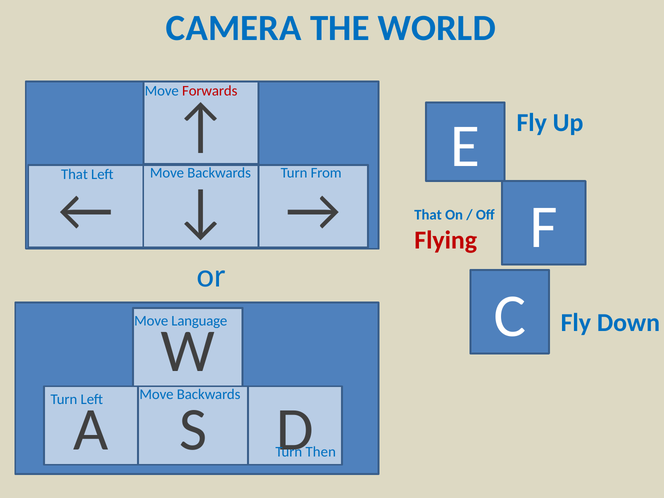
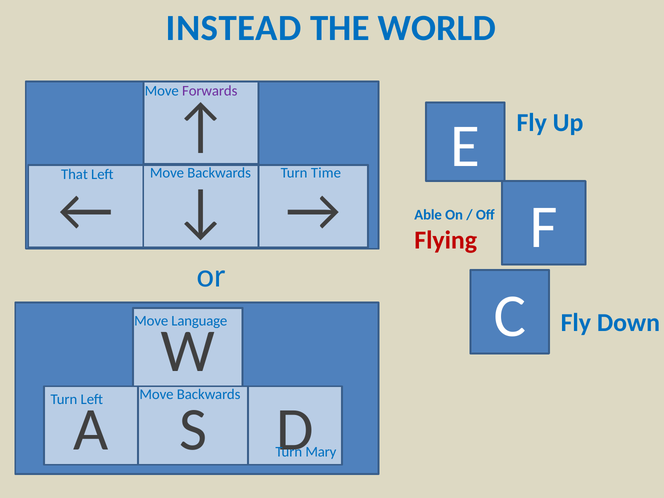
CAMERA: CAMERA -> INSTEAD
Forwards colour: red -> purple
From: From -> Time
That at (428, 215): That -> Able
Then: Then -> Mary
